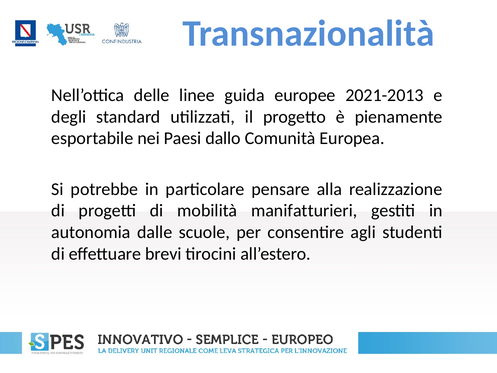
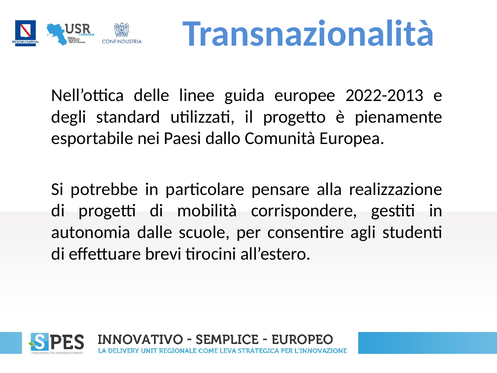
2021-2013: 2021-2013 -> 2022-2013
manifatturieri: manifatturieri -> corrispondere
